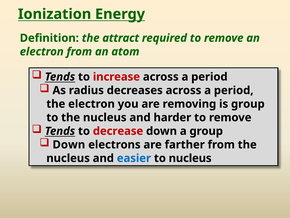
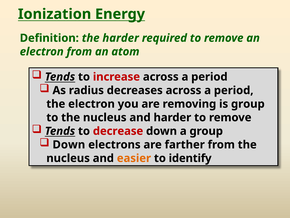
the attract: attract -> harder
easier colour: blue -> orange
to nucleus: nucleus -> identify
